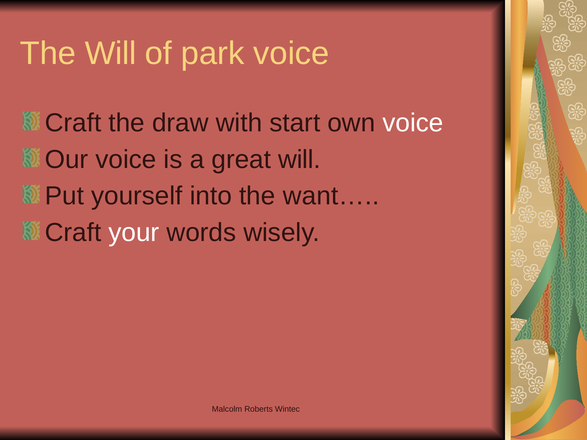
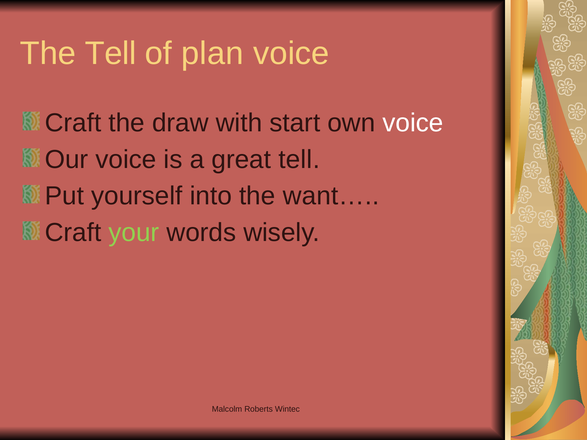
The Will: Will -> Tell
park: park -> plan
great will: will -> tell
your colour: white -> light green
